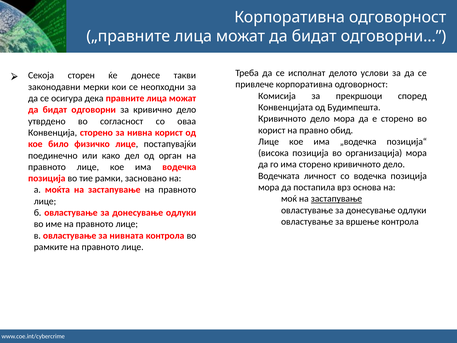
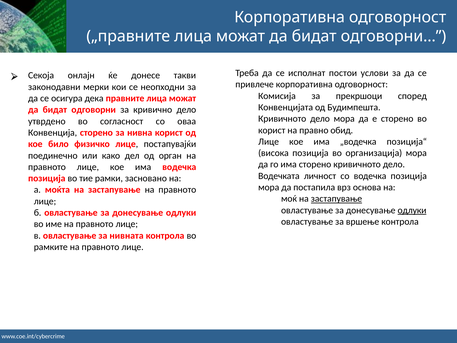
делото: делото -> постои
сторен: сторен -> онлајн
одлуки at (412, 210) underline: none -> present
